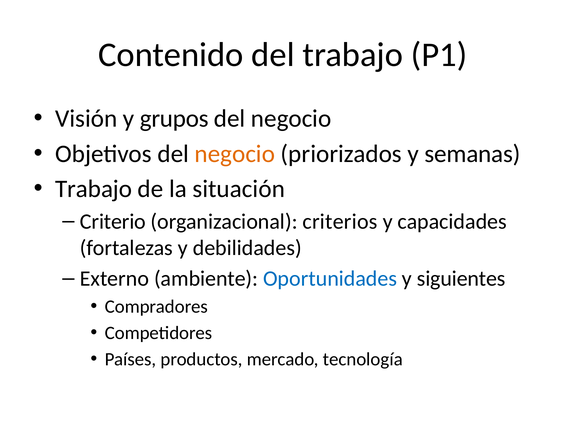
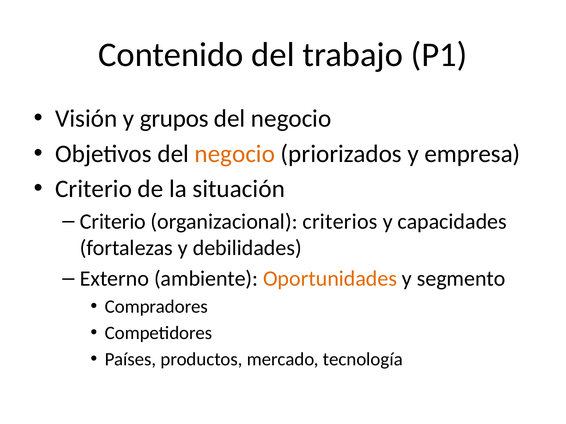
semanas: semanas -> empresa
Trabajo at (94, 189): Trabajo -> Criterio
Oportunidades colour: blue -> orange
siguientes: siguientes -> segmento
